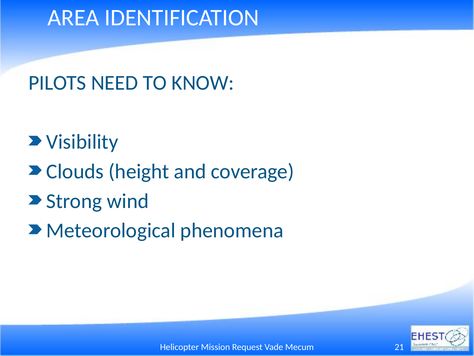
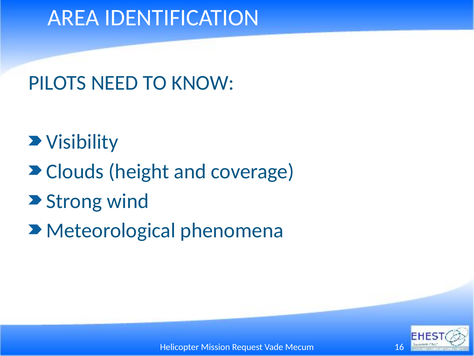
21: 21 -> 16
